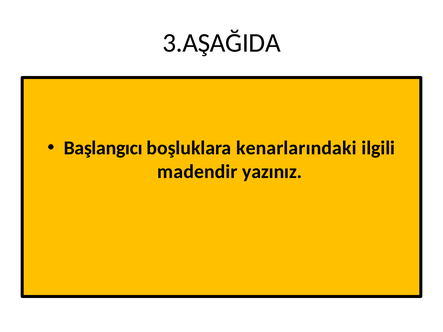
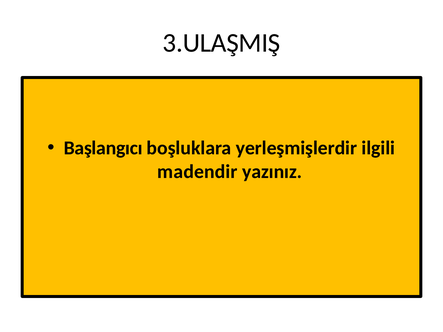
3.AŞAĞIDA: 3.AŞAĞIDA -> 3.ULAŞMIŞ
kenarlarındaki: kenarlarındaki -> yerleşmişlerdir
